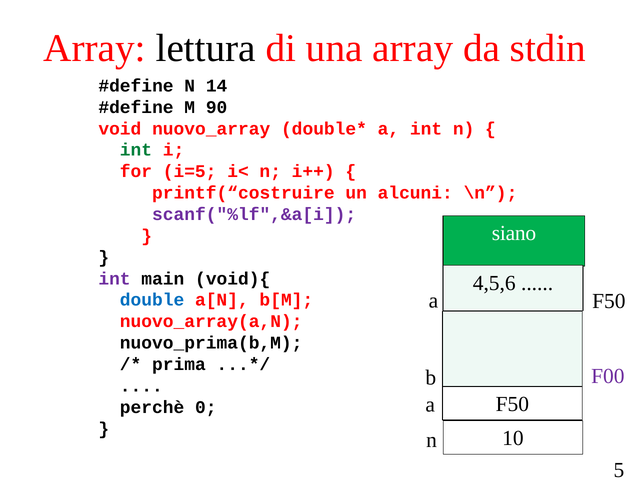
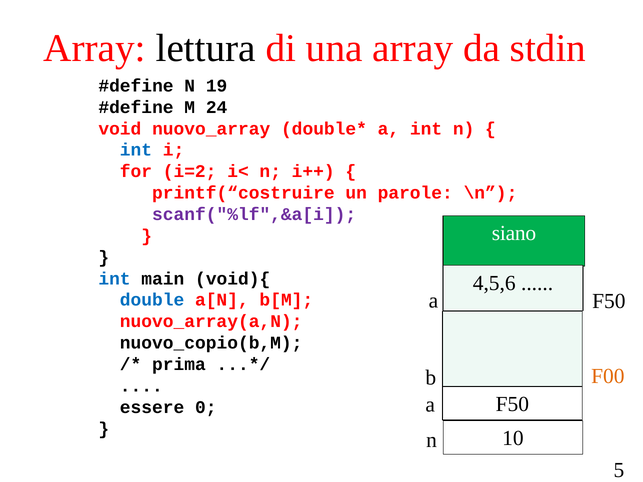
14: 14 -> 19
90: 90 -> 24
int at (136, 150) colour: green -> blue
i=5: i=5 -> i=2
alcuni: alcuni -> parole
int at (115, 279) colour: purple -> blue
nuovo_prima(b,M: nuovo_prima(b,M -> nuovo_copio(b,M
F00 colour: purple -> orange
perchè: perchè -> essere
